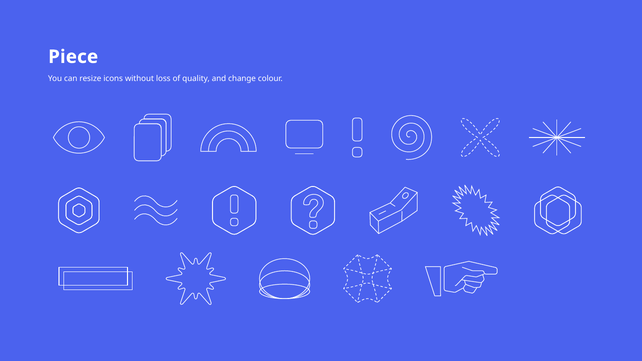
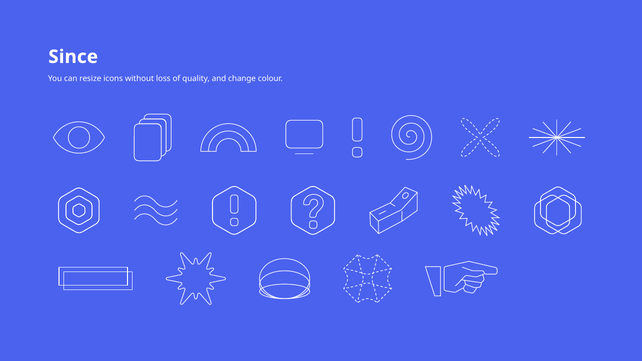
Piece: Piece -> Since
